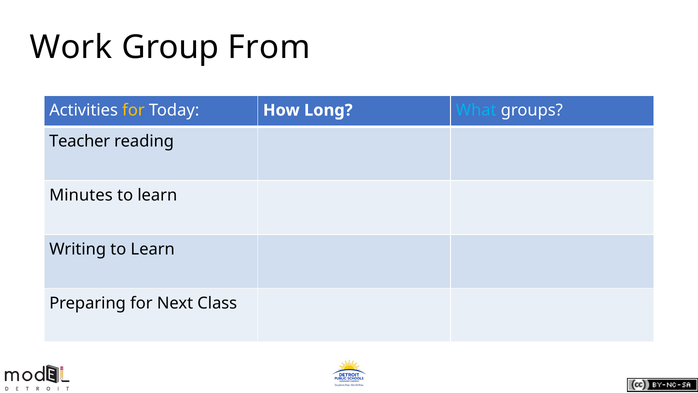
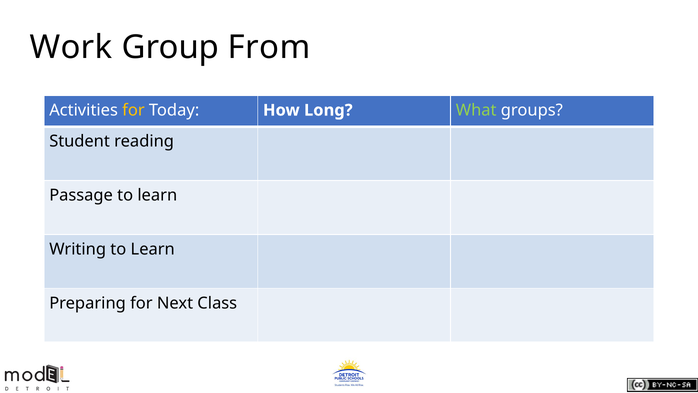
What colour: light blue -> light green
Teacher: Teacher -> Student
Minutes: Minutes -> Passage
